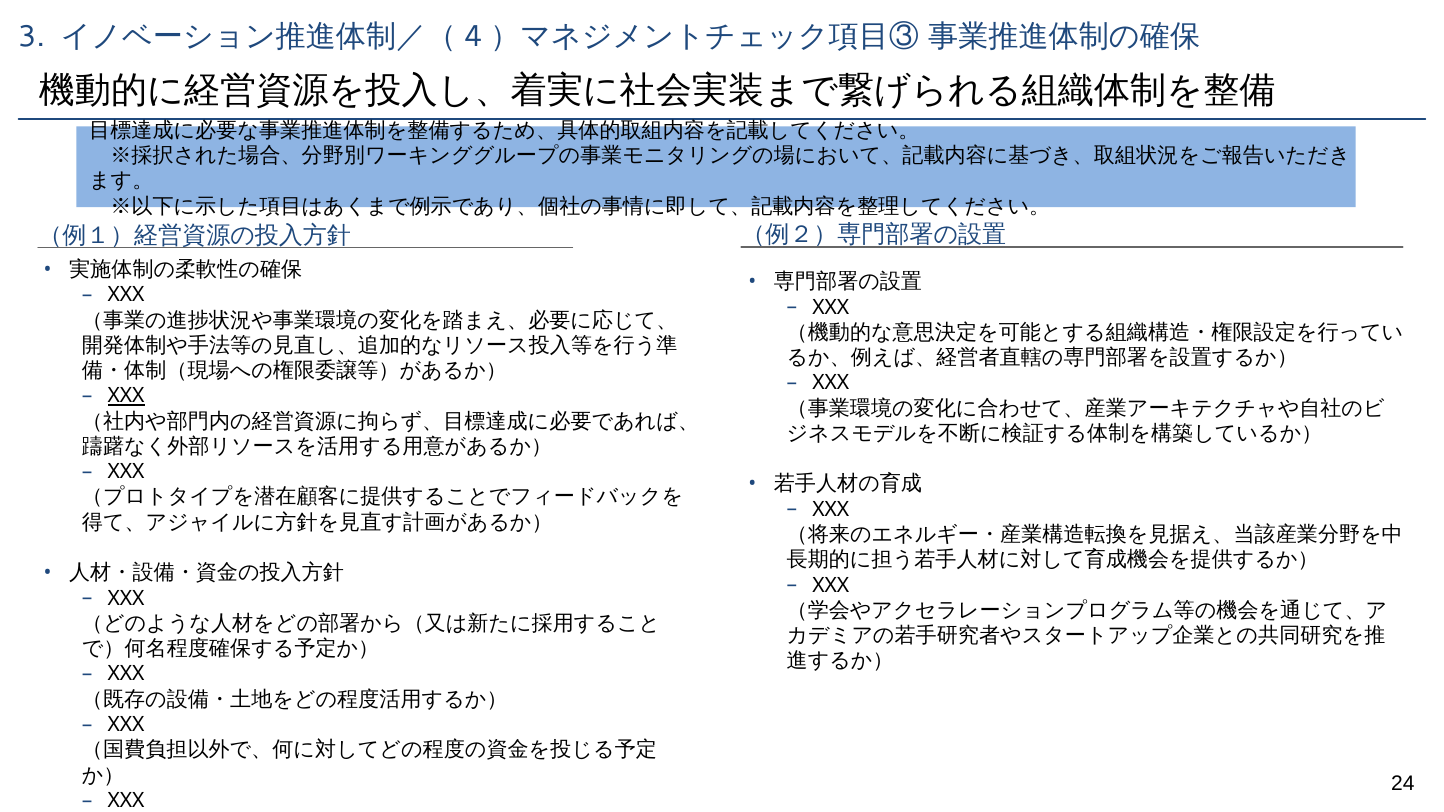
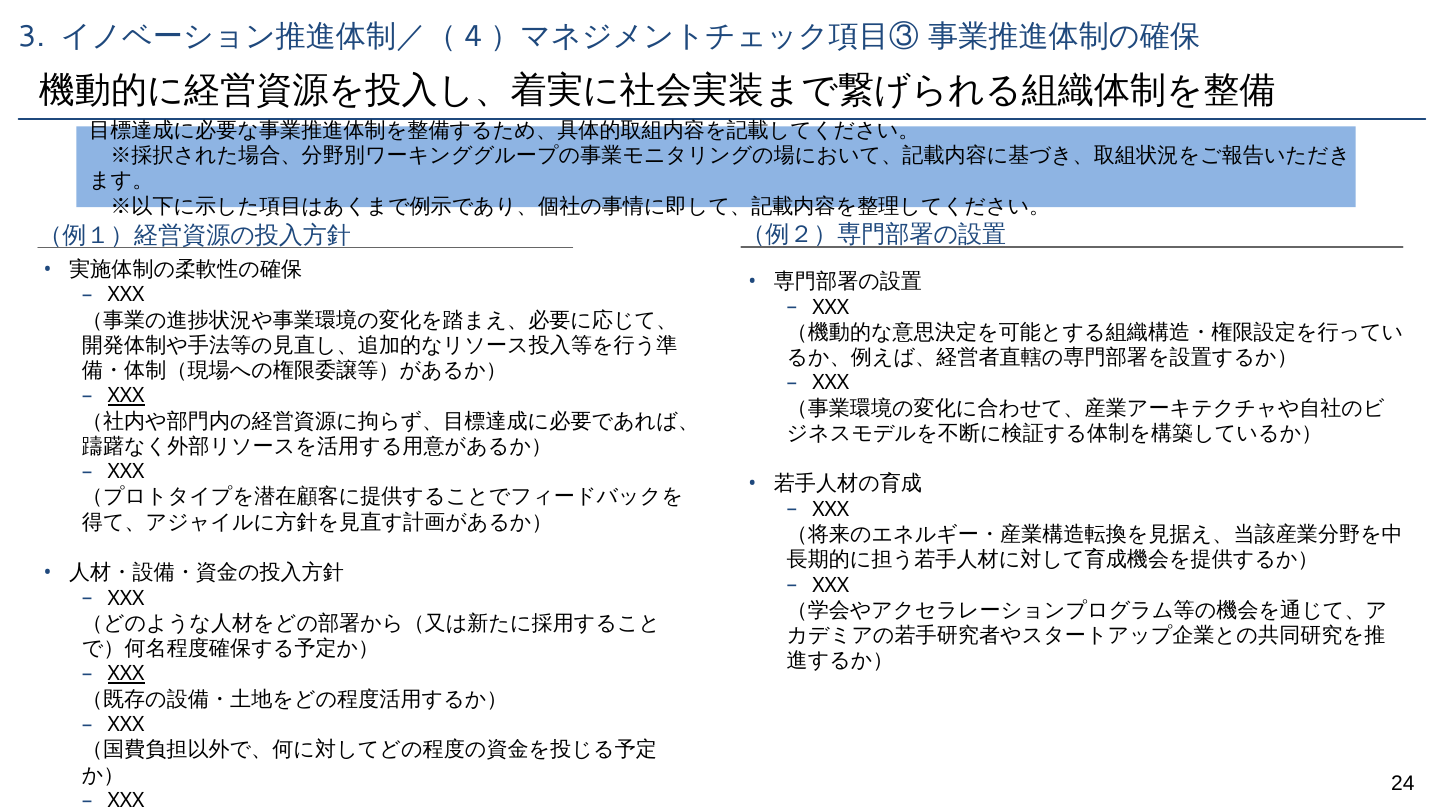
XXX at (126, 674) underline: none -> present
